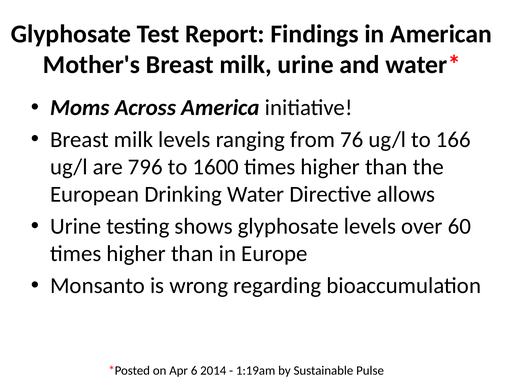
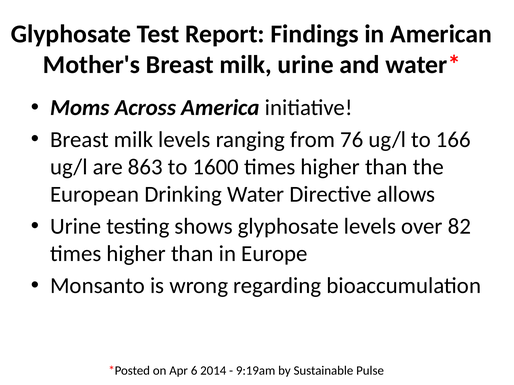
796: 796 -> 863
60: 60 -> 82
1:19am: 1:19am -> 9:19am
